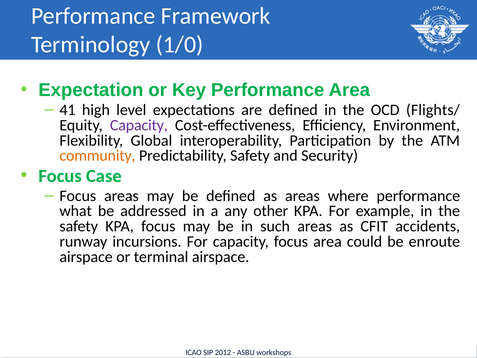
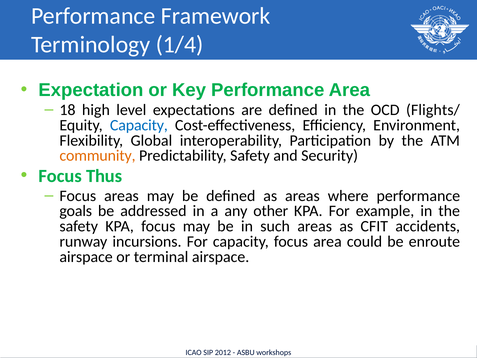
1/0: 1/0 -> 1/4
41: 41 -> 18
Capacity at (139, 125) colour: purple -> blue
Case: Case -> Thus
what: what -> goals
